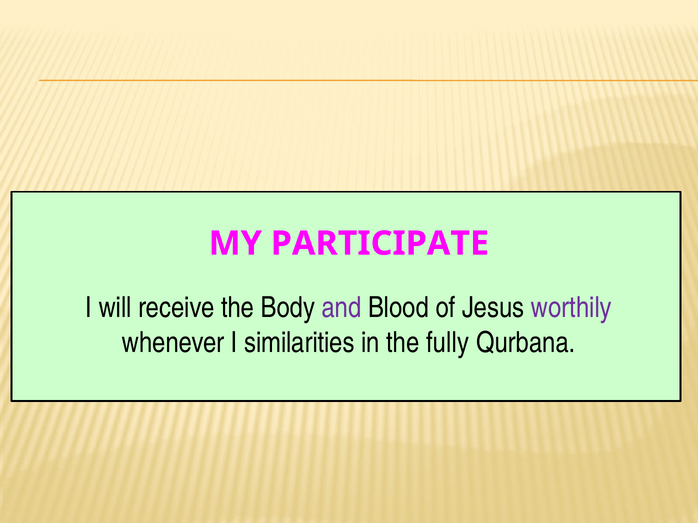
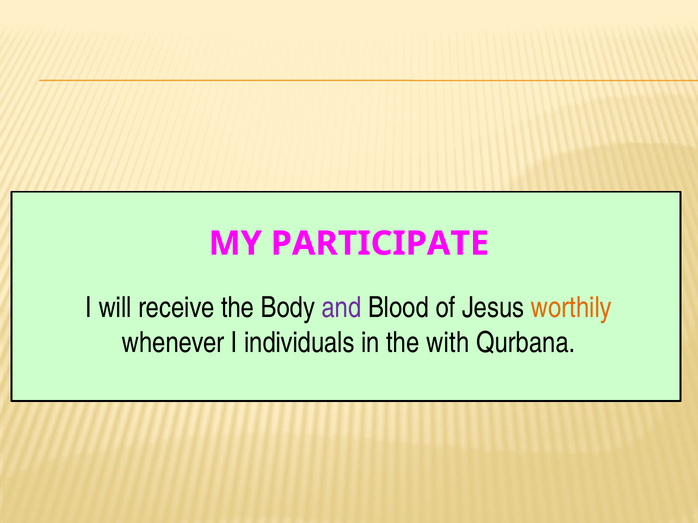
worthily colour: purple -> orange
similarities: similarities -> individuals
fully: fully -> with
